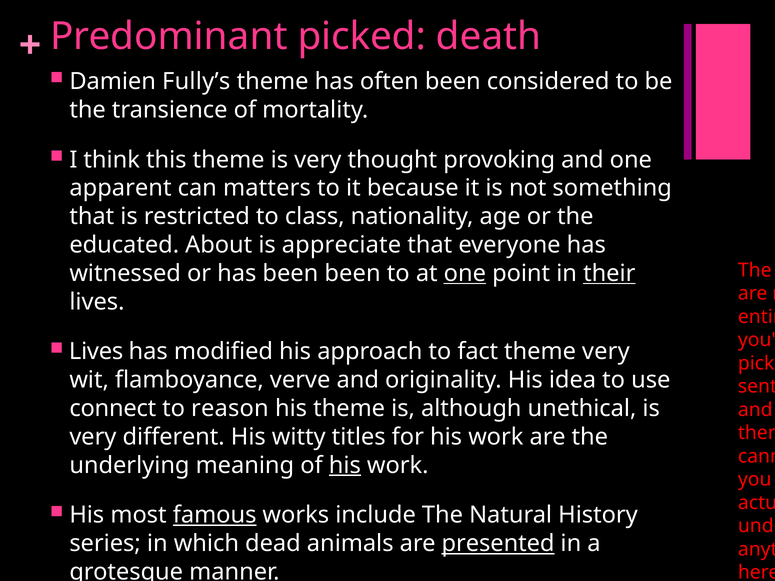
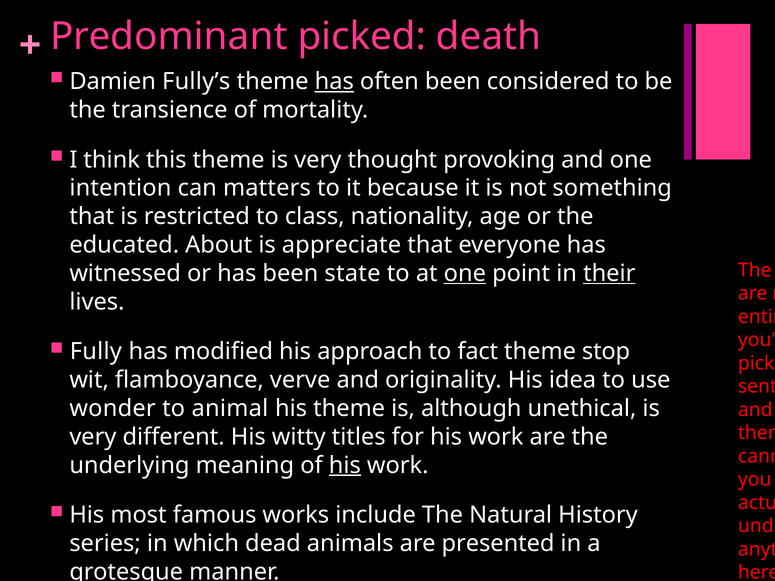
has at (334, 81) underline: none -> present
apparent: apparent -> intention
been been: been -> state
Lives at (96, 352): Lives -> Fully
theme very: very -> stop
connect: connect -> wonder
reason: reason -> animal
famous underline: present -> none
presented underline: present -> none
